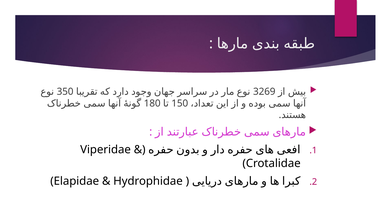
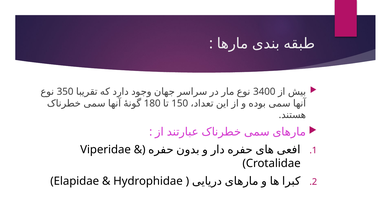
3269: 3269 -> 3400
